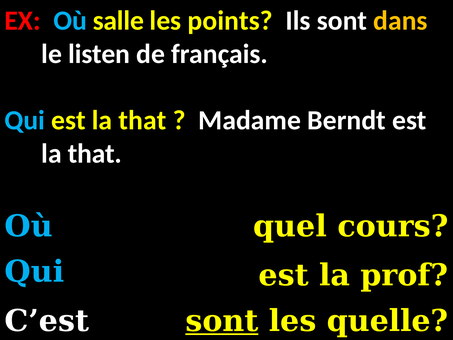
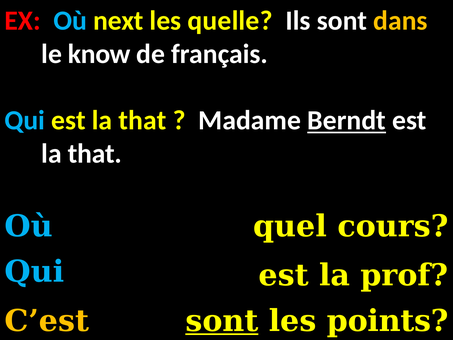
salle: salle -> next
points: points -> quelle
listen: listen -> know
Berndt underline: none -> present
C’est colour: white -> yellow
quelle: quelle -> points
